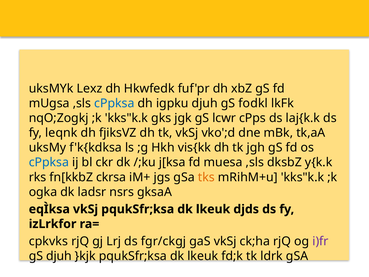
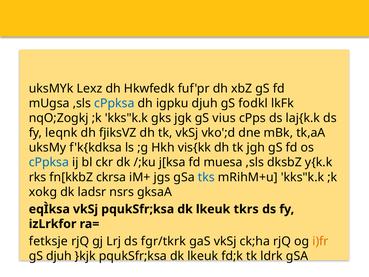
lcwr: lcwr -> vius
tks colour: orange -> blue
ogka: ogka -> xokg
djds: djds -> tkrs
cpkvks: cpkvks -> fetksje
fgr/ckgj: fgr/ckgj -> fgr/tkrk
i)fr colour: purple -> orange
